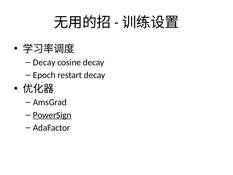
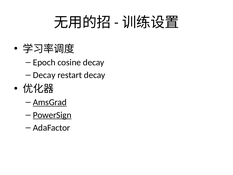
Decay at (44, 62): Decay -> Epoch
Epoch at (44, 75): Epoch -> Decay
AmsGrad underline: none -> present
